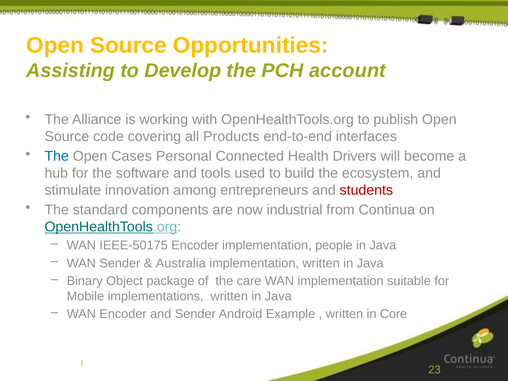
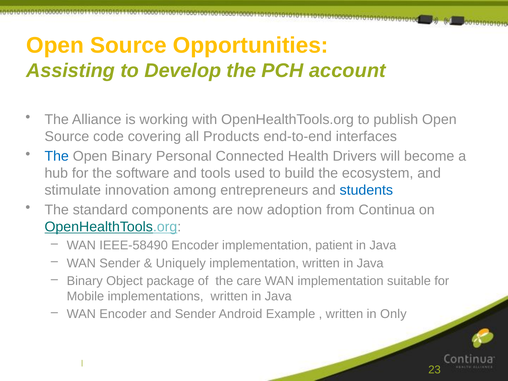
Open Cases: Cases -> Binary
students colour: red -> blue
industrial: industrial -> adoption
IEEE-50175: IEEE-50175 -> IEEE-58490
people: people -> patient
Australia: Australia -> Uniquely
Core: Core -> Only
